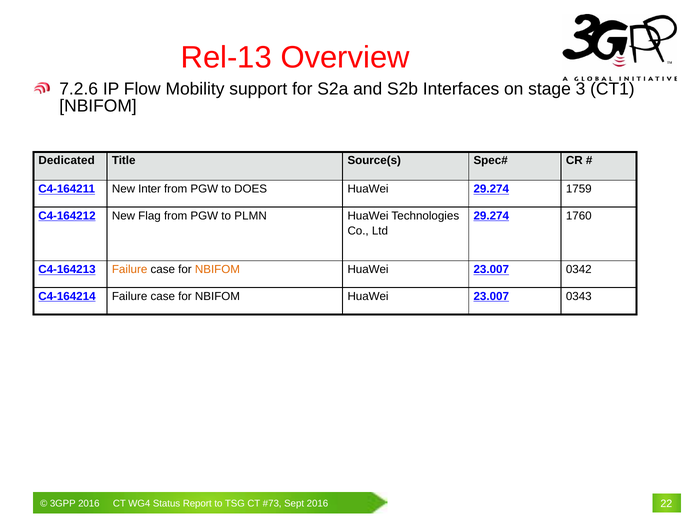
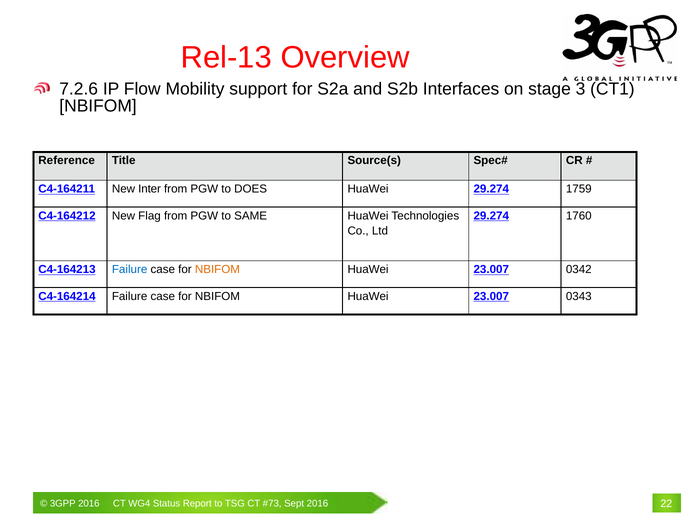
Dedicated: Dedicated -> Reference
PLMN: PLMN -> SAME
Failure at (130, 269) colour: orange -> blue
